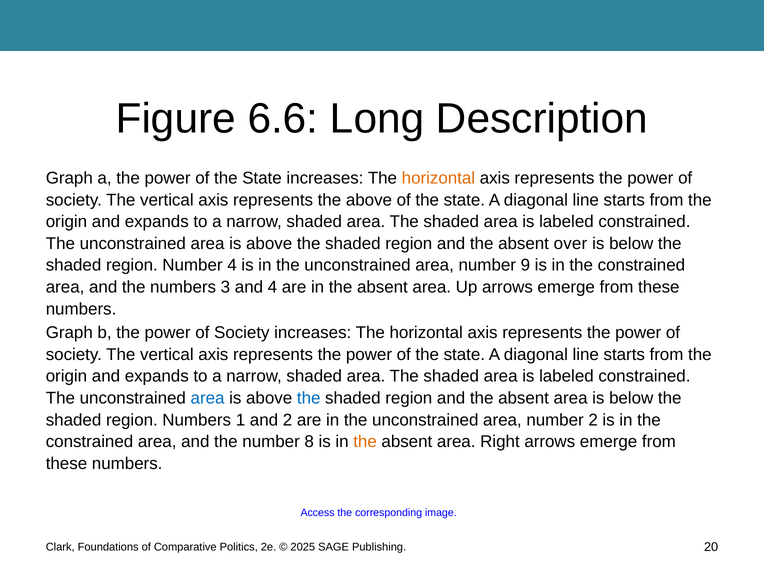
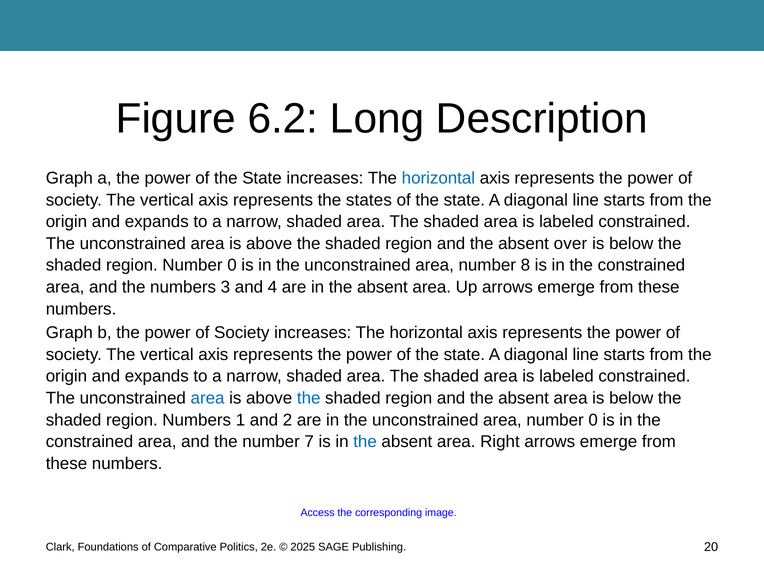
6.6: 6.6 -> 6.2
horizontal at (438, 178) colour: orange -> blue
the above: above -> states
region Number 4: 4 -> 0
9: 9 -> 8
area number 2: 2 -> 0
8: 8 -> 7
the at (365, 442) colour: orange -> blue
